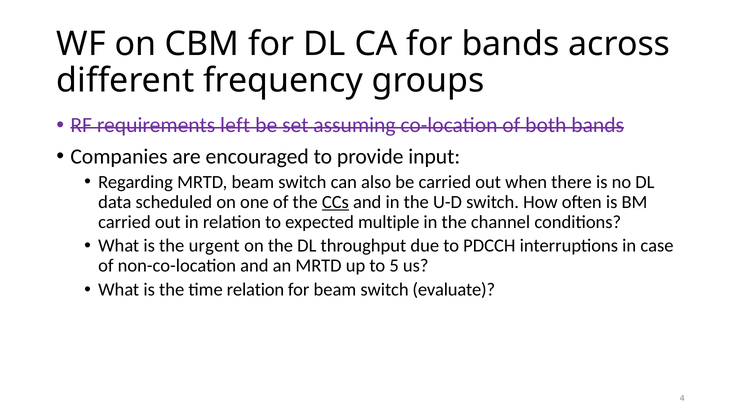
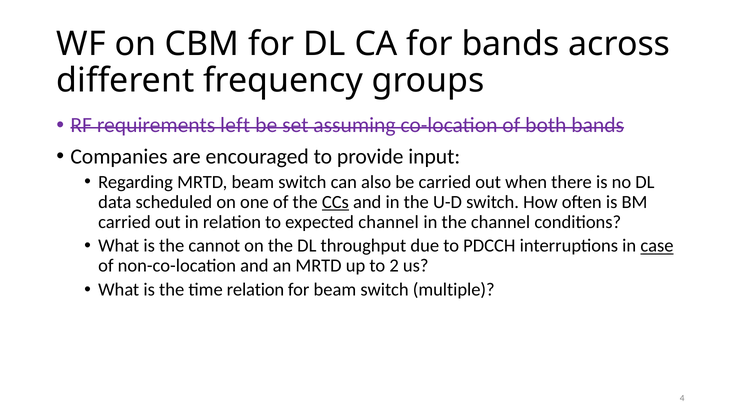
expected multiple: multiple -> channel
urgent: urgent -> cannot
case underline: none -> present
5: 5 -> 2
evaluate: evaluate -> multiple
